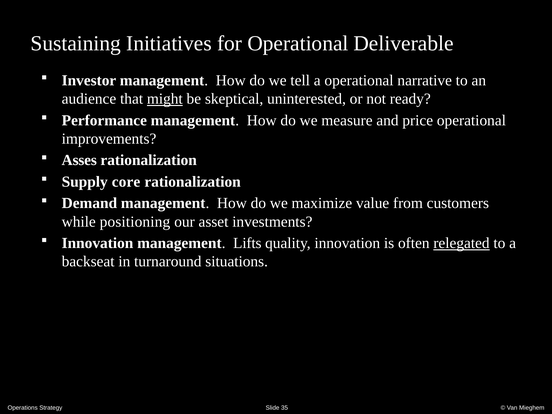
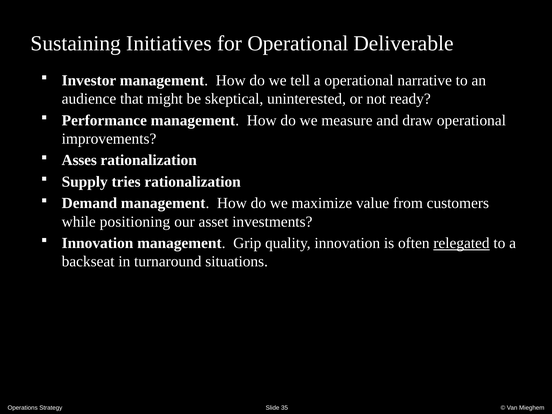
might underline: present -> none
price: price -> draw
core: core -> tries
Lifts: Lifts -> Grip
